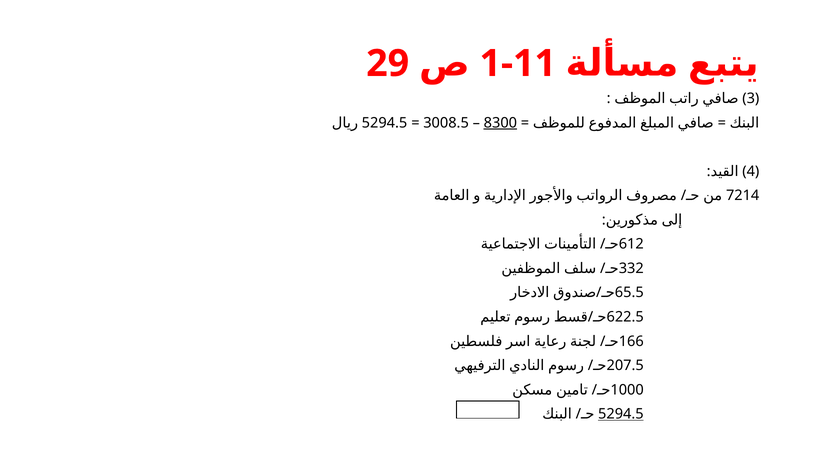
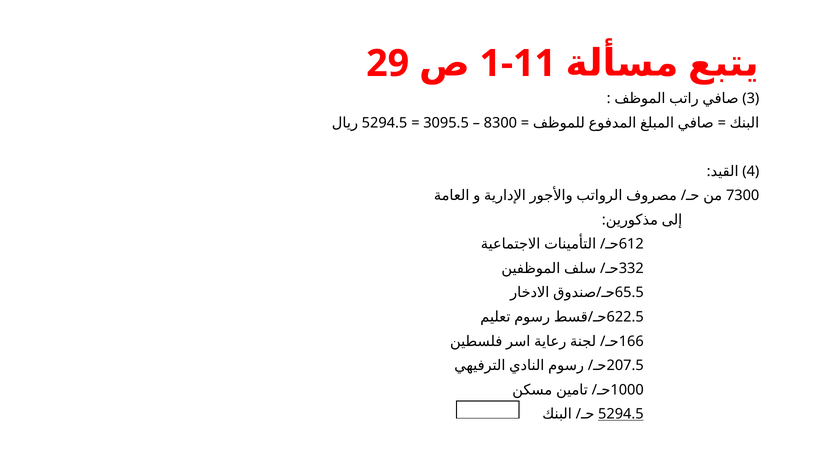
3008.5: 3008.5 -> 3095.5
8300 underline: present -> none
7214: 7214 -> 7300
